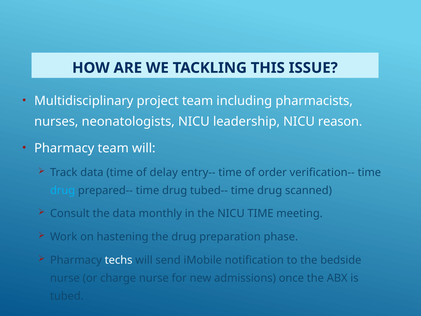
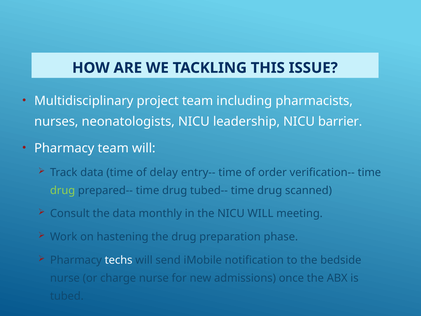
reason: reason -> barrier
drug at (63, 190) colour: light blue -> light green
NICU TIME: TIME -> WILL
